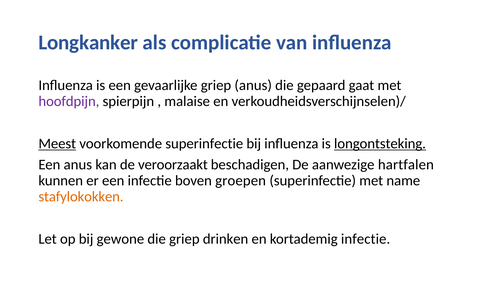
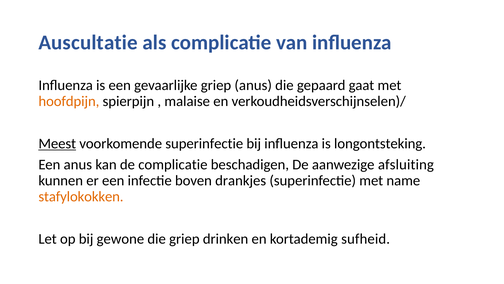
Longkanker: Longkanker -> Auscultatie
hoofdpijn colour: purple -> orange
longontsteking underline: present -> none
de veroorzaakt: veroorzaakt -> complicatie
hartfalen: hartfalen -> afsluiting
groepen: groepen -> drankjes
kortademig infectie: infectie -> sufheid
